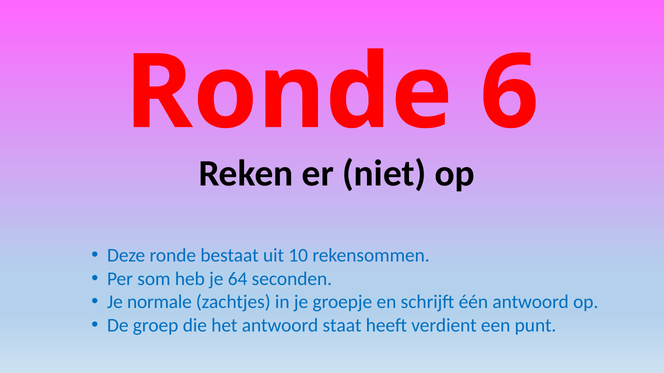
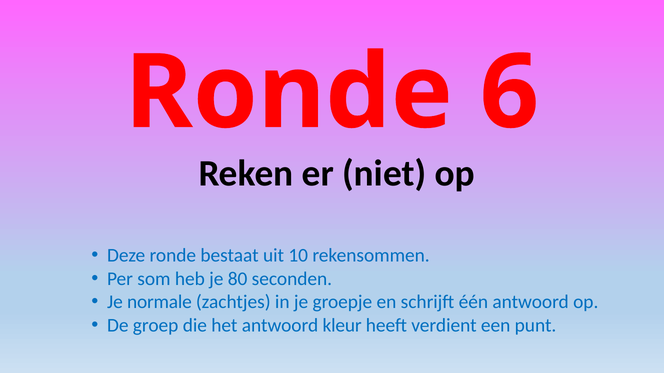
64: 64 -> 80
staat: staat -> kleur
